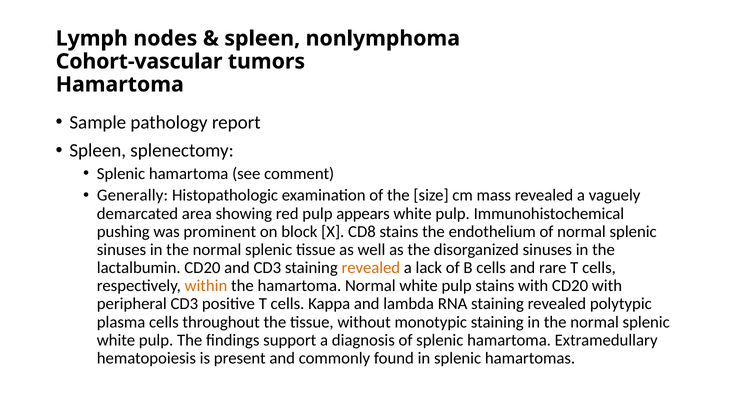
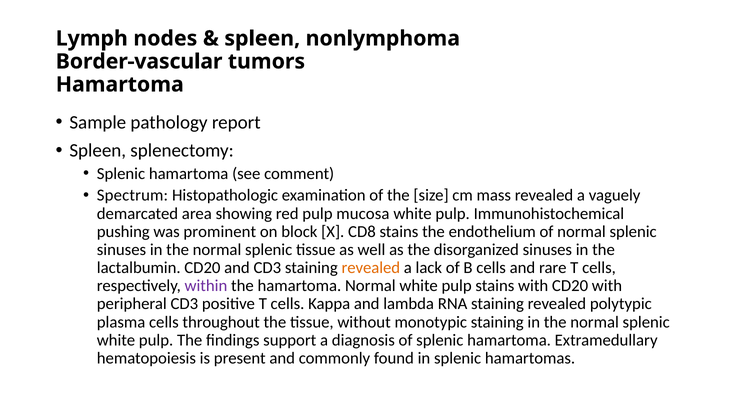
Cohort-vascular: Cohort-vascular -> Border-vascular
Generally: Generally -> Spectrum
appears: appears -> mucosa
within colour: orange -> purple
